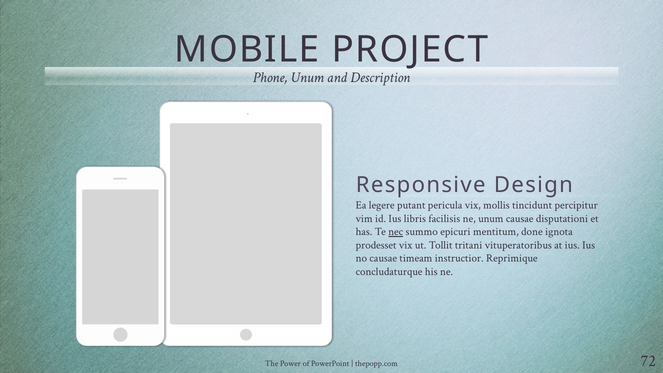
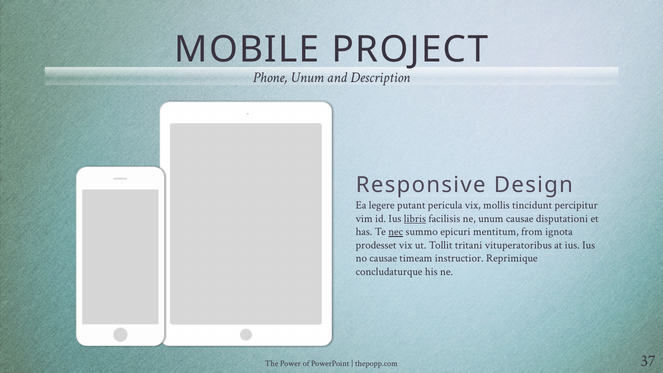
libris underline: none -> present
done: done -> from
72: 72 -> 37
